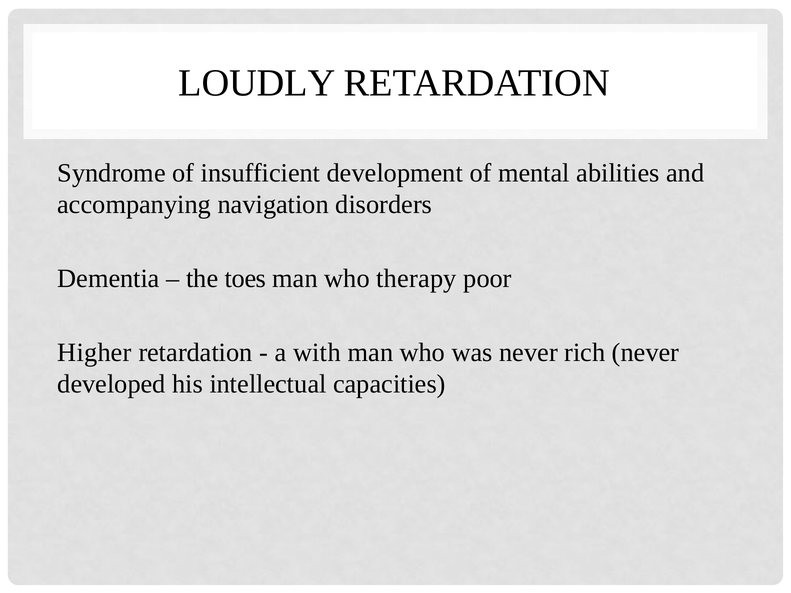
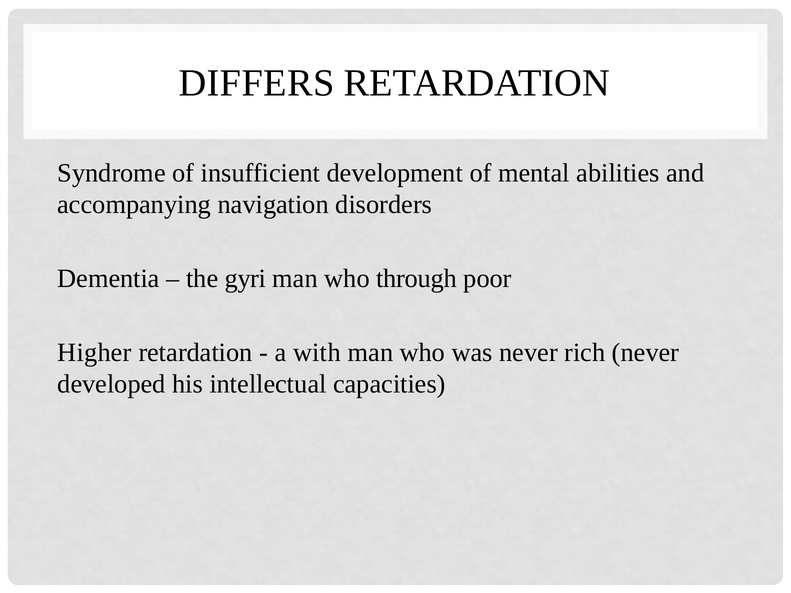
LOUDLY: LOUDLY -> DIFFERS
toes: toes -> gyri
therapy: therapy -> through
